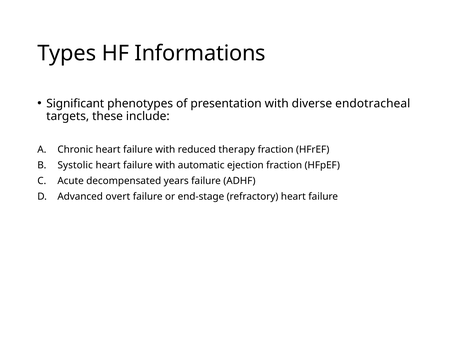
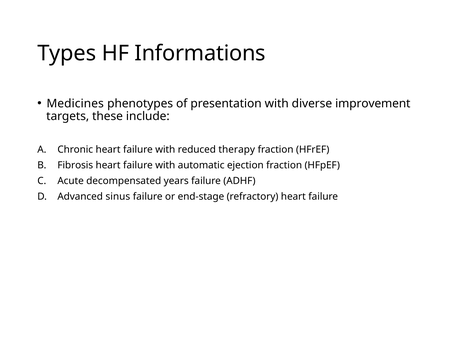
Significant: Significant -> Medicines
endotracheal: endotracheal -> improvement
Systolic: Systolic -> Fibrosis
overt: overt -> sinus
